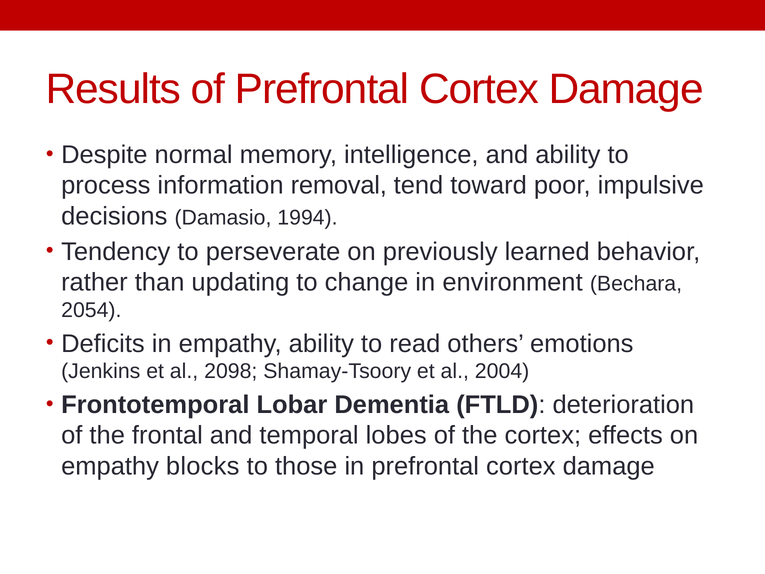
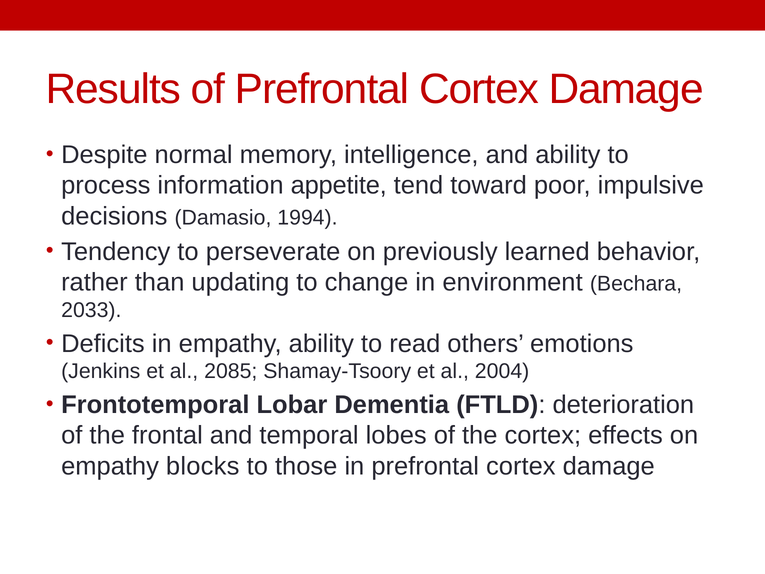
removal: removal -> appetite
2054: 2054 -> 2033
2098: 2098 -> 2085
